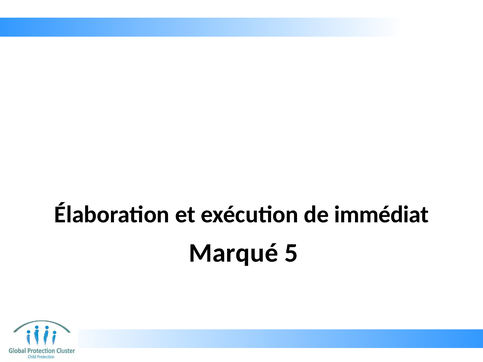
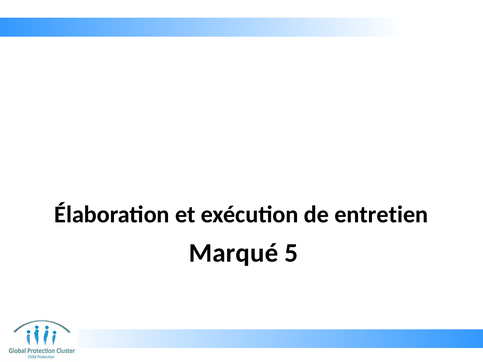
immédiat: immédiat -> entretien
